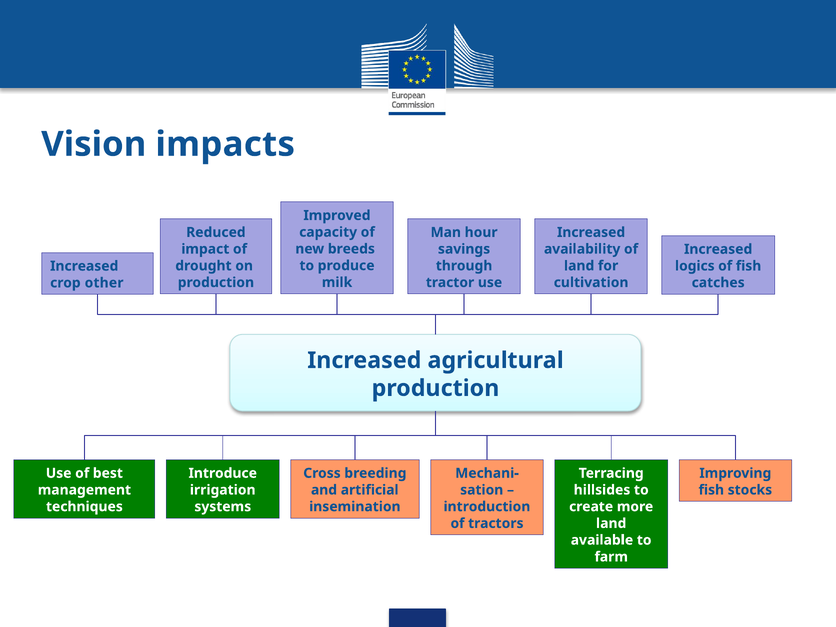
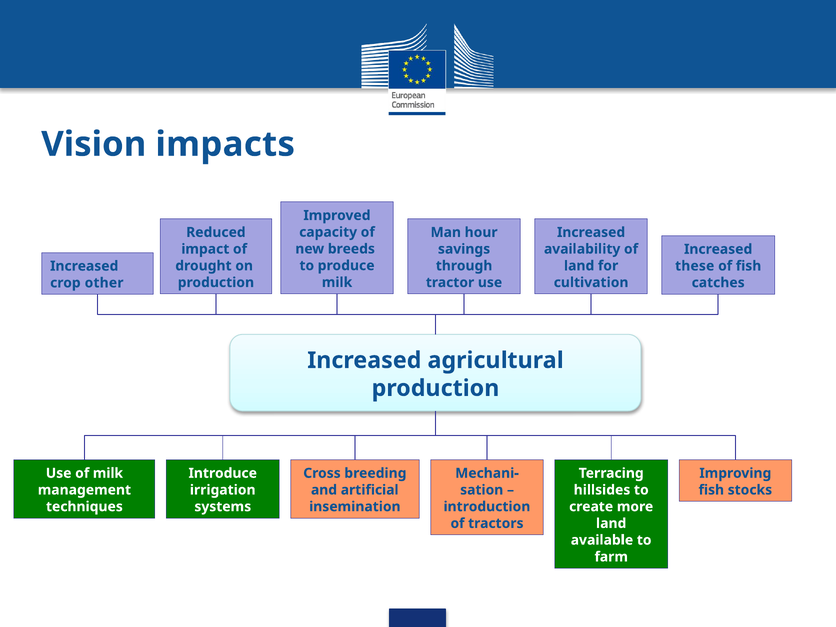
logics: logics -> these
of best: best -> milk
